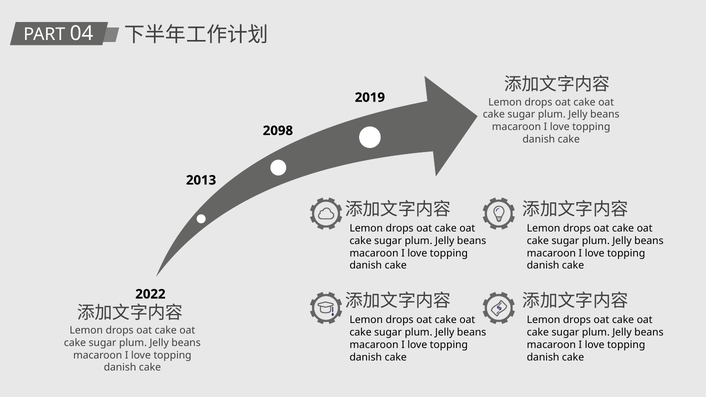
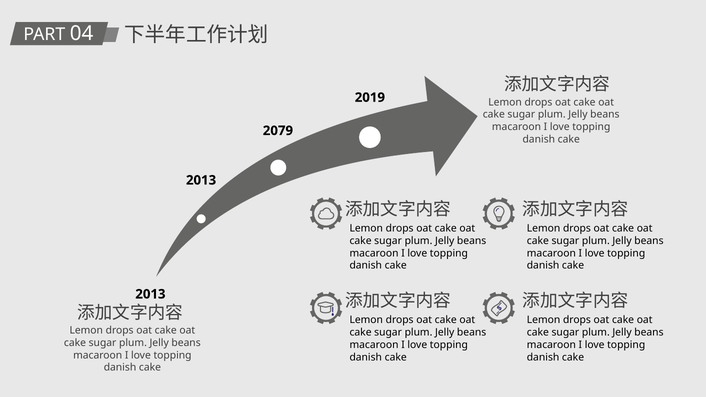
2098: 2098 -> 2079
2022 at (150, 294): 2022 -> 2013
